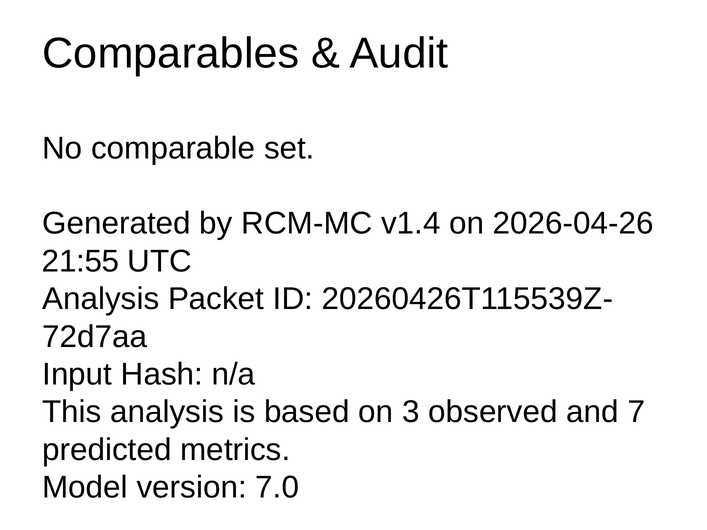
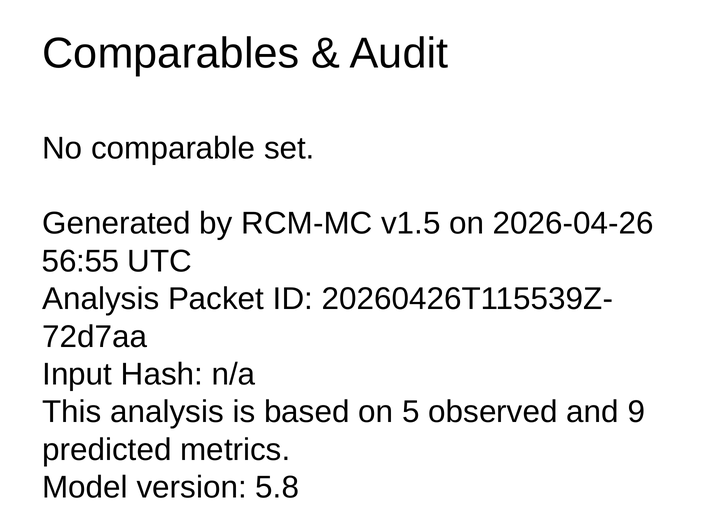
v1.4: v1.4 -> v1.5
21:55: 21:55 -> 56:55
3: 3 -> 5
7: 7 -> 9
7.0: 7.0 -> 5.8
